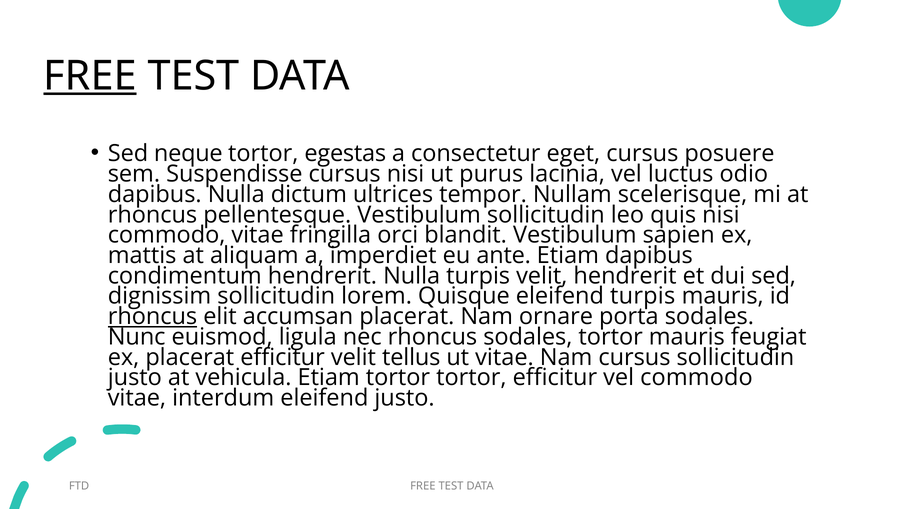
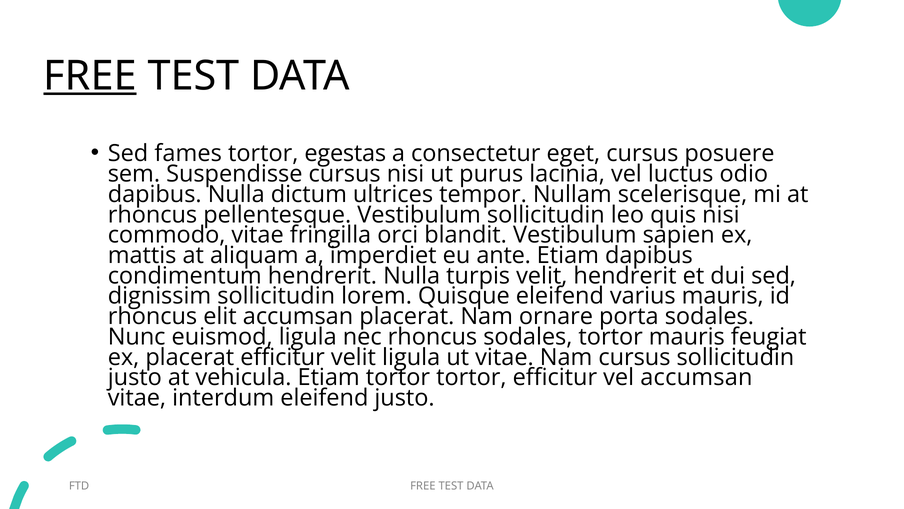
neque: neque -> fames
eleifend turpis: turpis -> varius
rhoncus at (153, 316) underline: present -> none
velit tellus: tellus -> ligula
vel commodo: commodo -> accumsan
